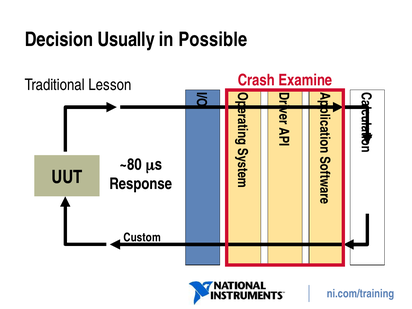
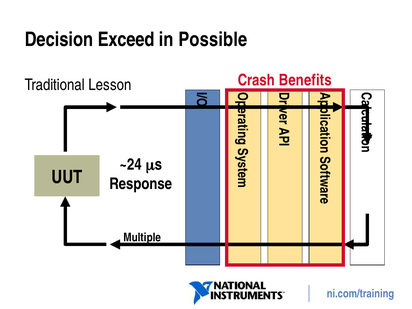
Usually: Usually -> Exceed
Examine: Examine -> Benefits
~80: ~80 -> ~24
Custom: Custom -> Multiple
